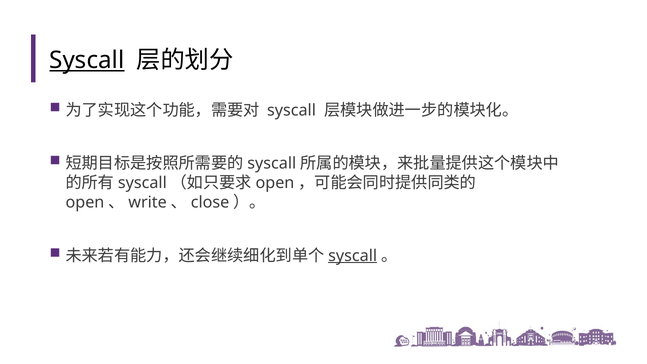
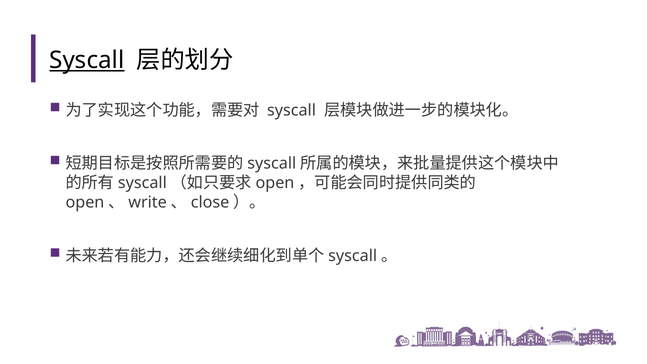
syscall at (353, 256) underline: present -> none
